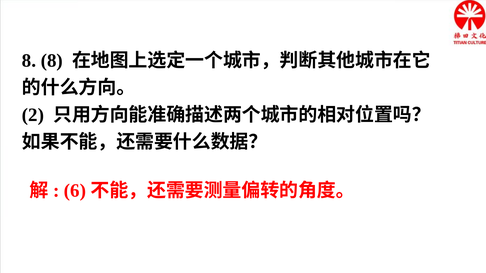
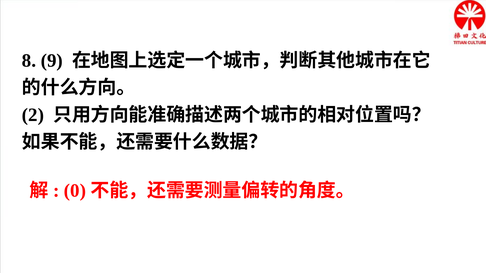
8 8: 8 -> 9
6: 6 -> 0
